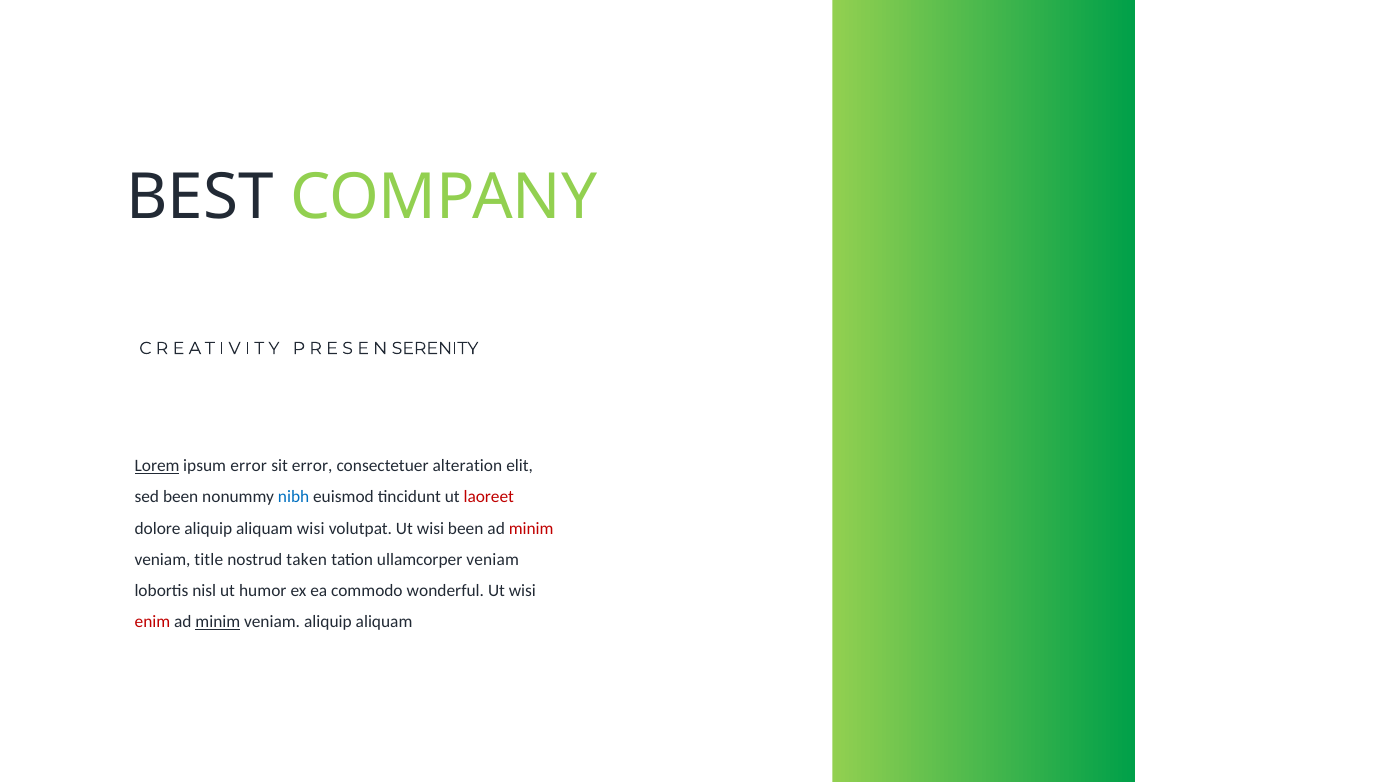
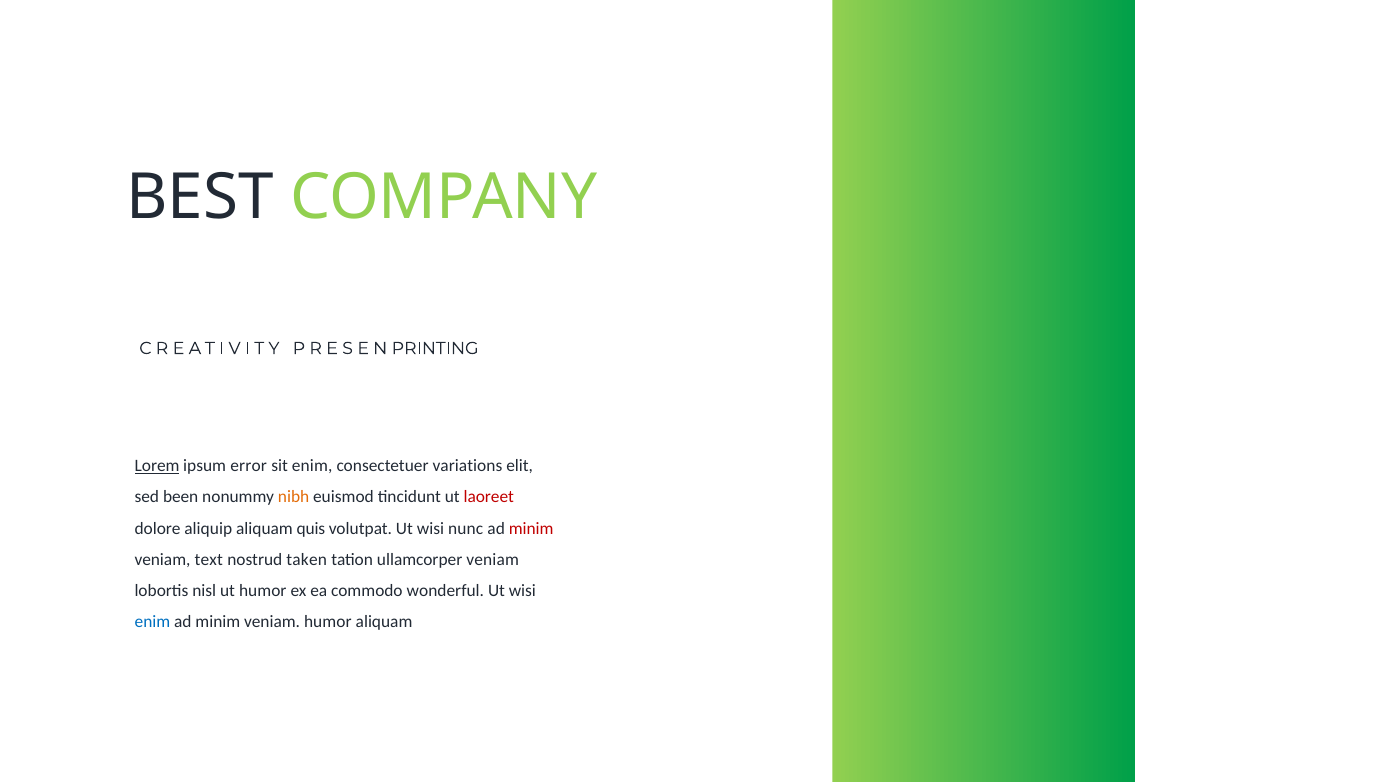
SERENITY: SERENITY -> PRINTING
sit error: error -> enim
alteration: alteration -> variations
nibh colour: blue -> orange
aliquam wisi: wisi -> quis
wisi been: been -> nunc
title: title -> text
enim at (152, 623) colour: red -> blue
minim at (218, 623) underline: present -> none
veniam aliquip: aliquip -> humor
